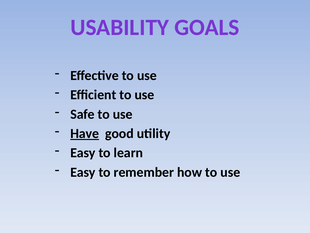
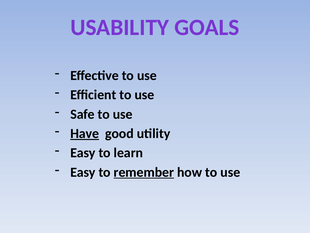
remember underline: none -> present
